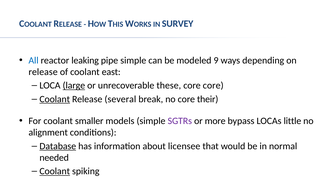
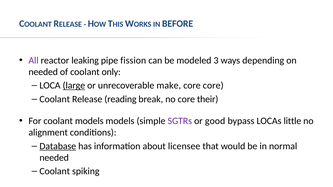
SURVEY: SURVEY -> BEFORE
All colour: blue -> purple
pipe simple: simple -> fission
9: 9 -> 3
release at (43, 72): release -> needed
east: east -> only
these: these -> make
Coolant at (55, 99) underline: present -> none
several: several -> reading
coolant smaller: smaller -> models
more: more -> good
Coolant at (55, 172) underline: present -> none
